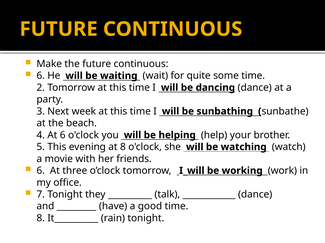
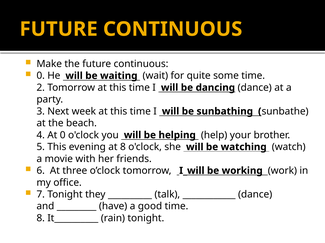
6 at (41, 76): 6 -> 0
At 6: 6 -> 0
